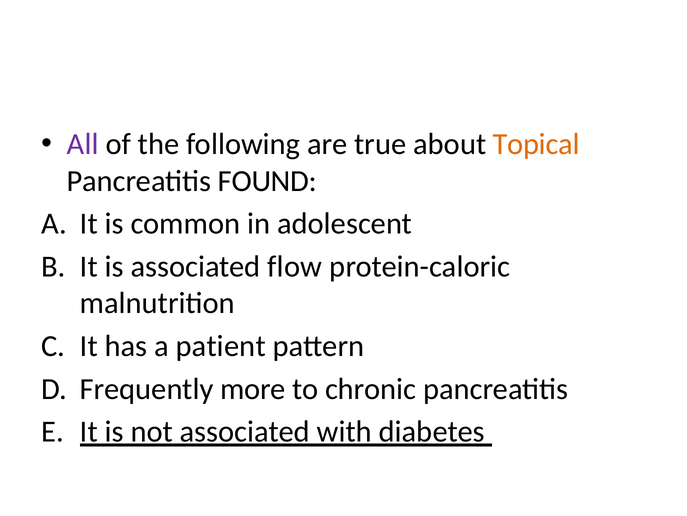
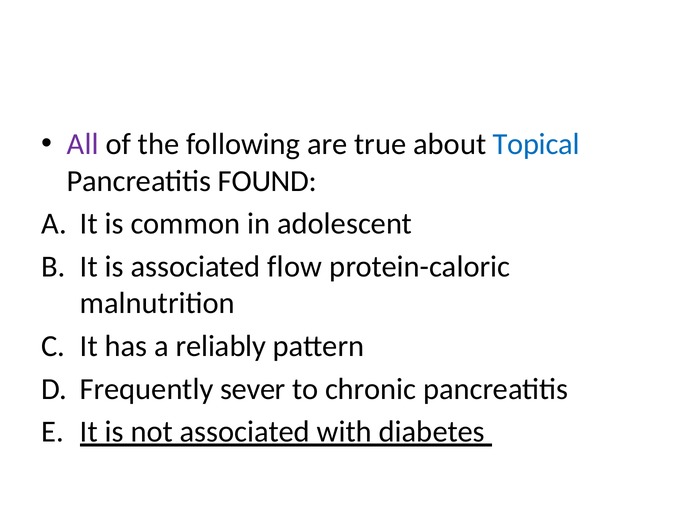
Topical colour: orange -> blue
patient: patient -> reliably
more: more -> sever
